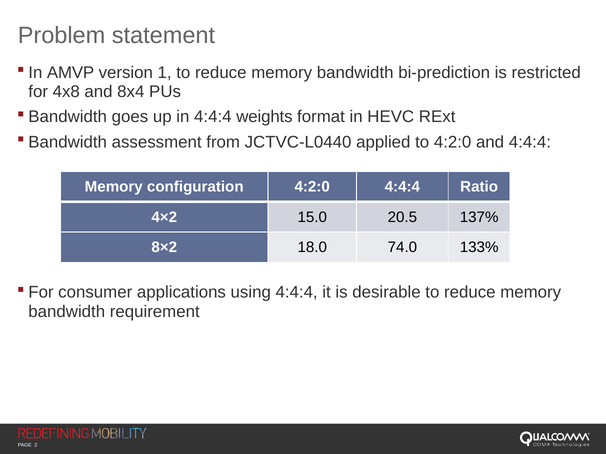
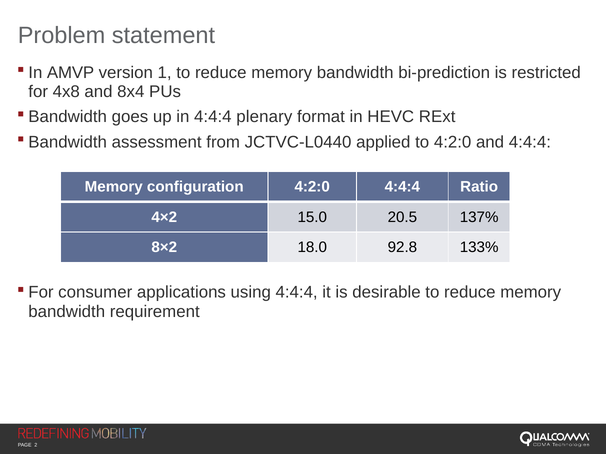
weights: weights -> plenary
74.0: 74.0 -> 92.8
